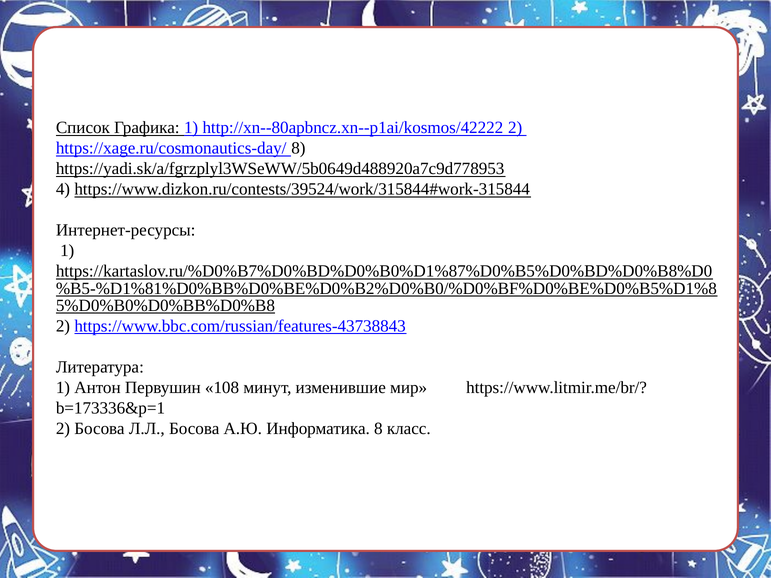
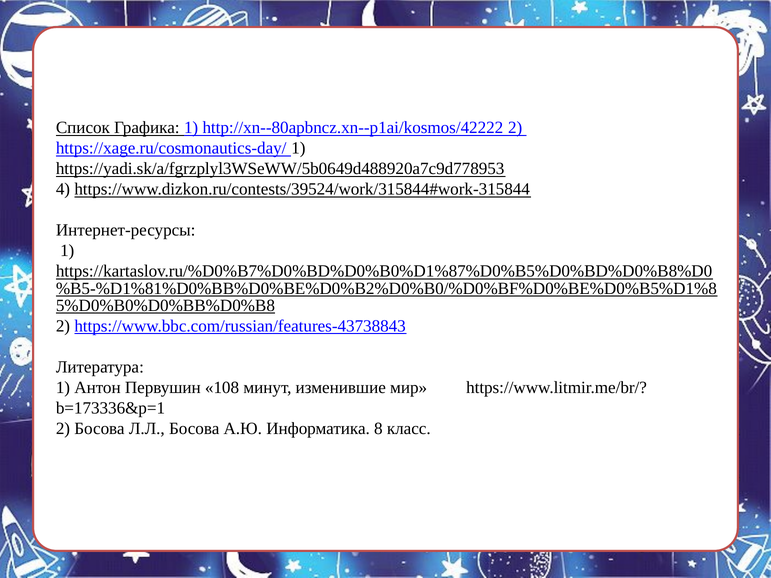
https://xage.ru/cosmonautics-day/ 8: 8 -> 1
